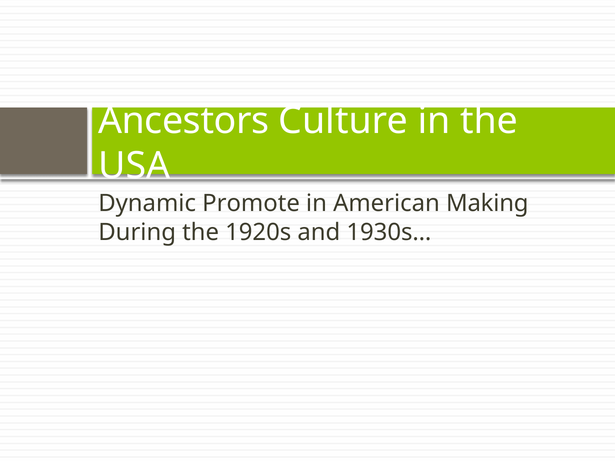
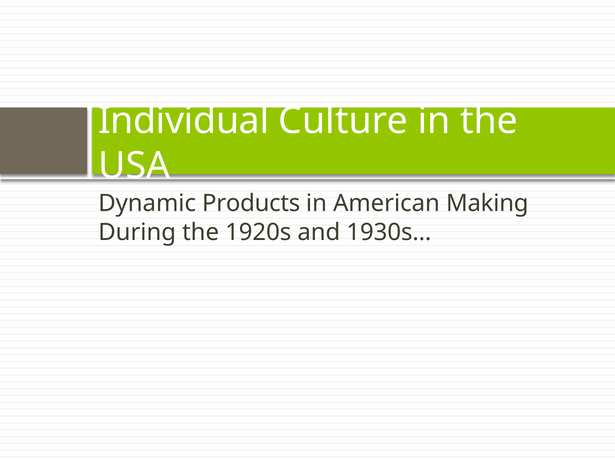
Ancestors: Ancestors -> Individual
Promote: Promote -> Products
